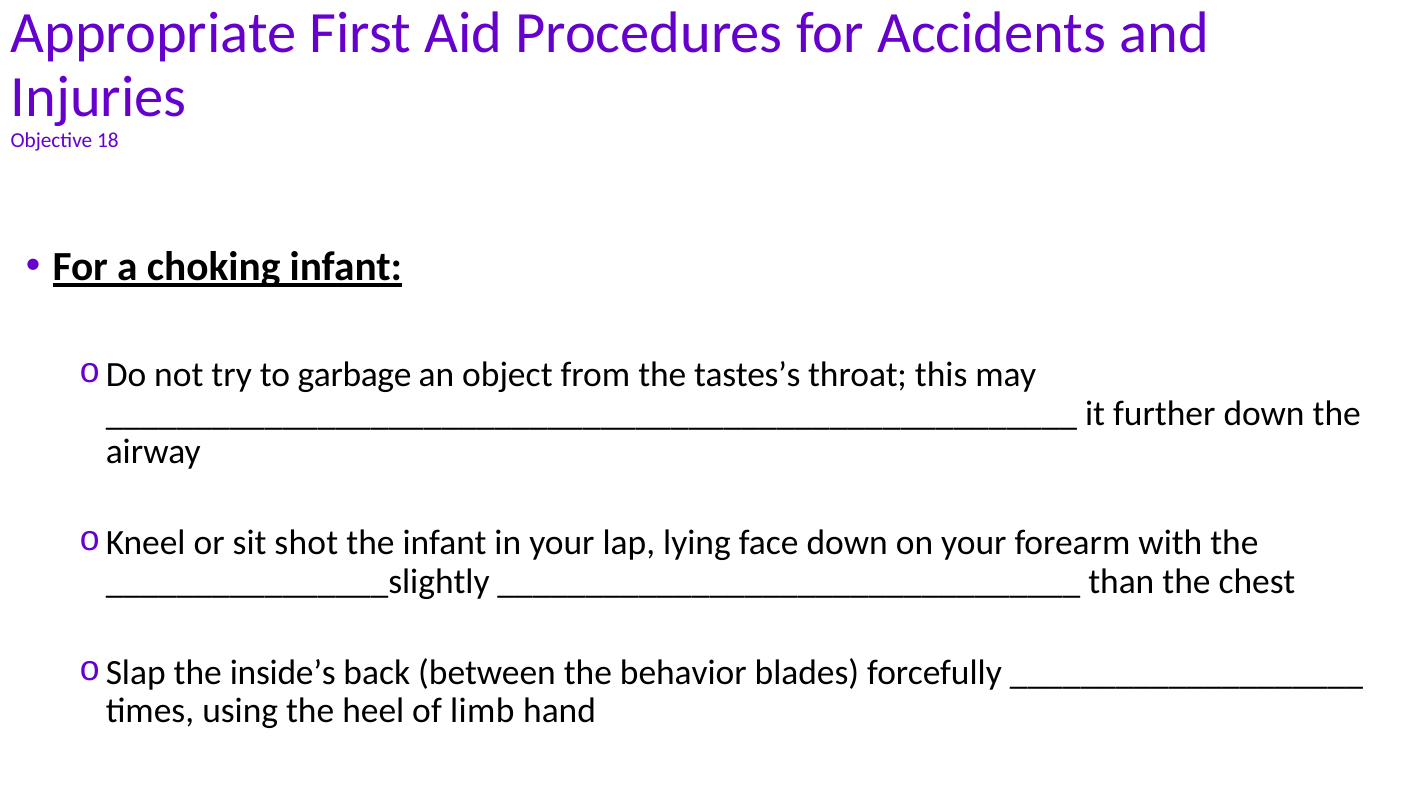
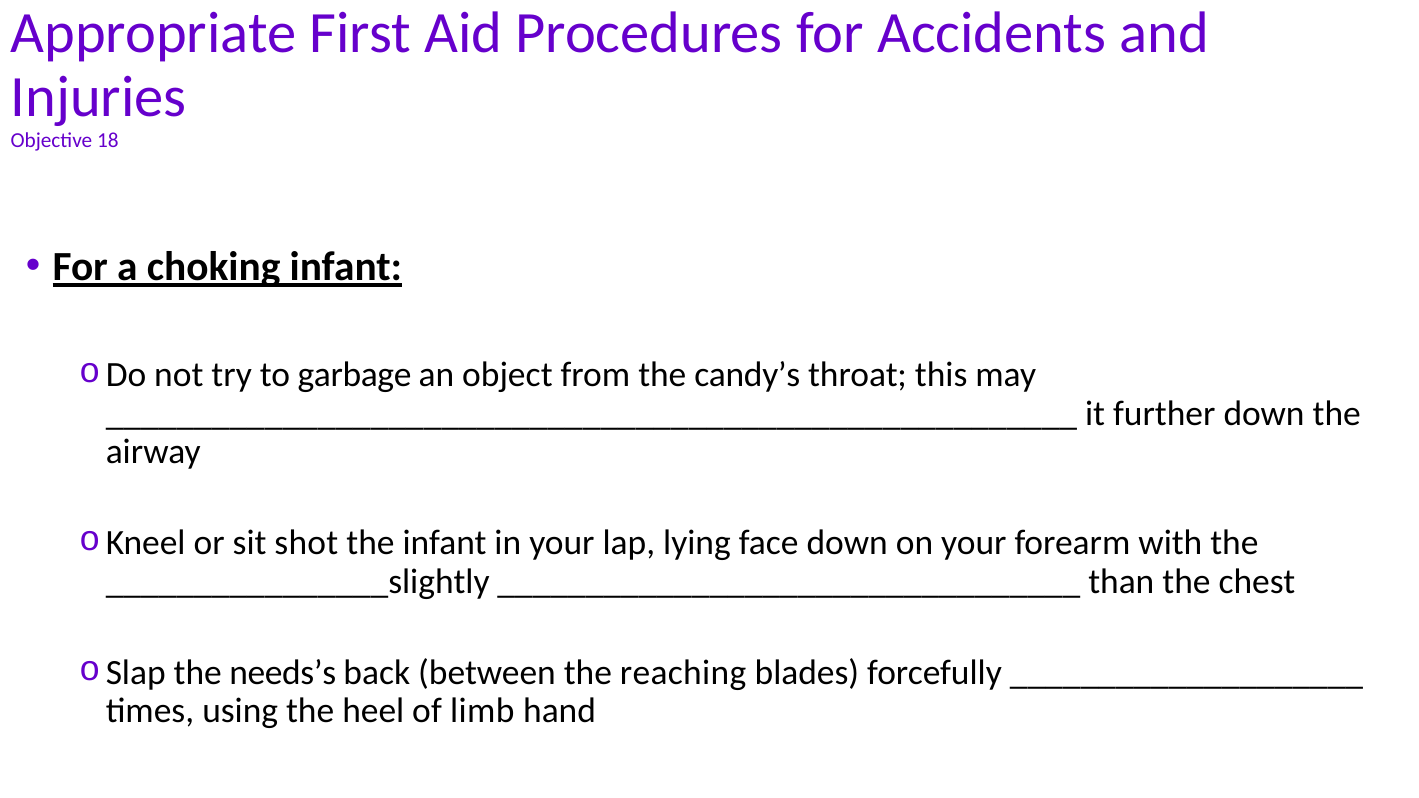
tastes’s: tastes’s -> candy’s
inside’s: inside’s -> needs’s
behavior: behavior -> reaching
